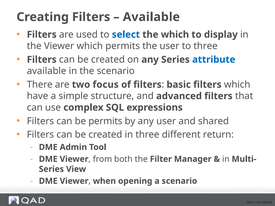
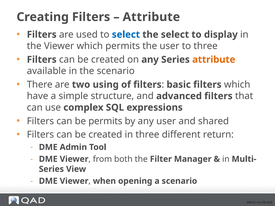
Available at (151, 17): Available -> Attribute
the which: which -> select
attribute at (214, 60) colour: blue -> orange
focus: focus -> using
